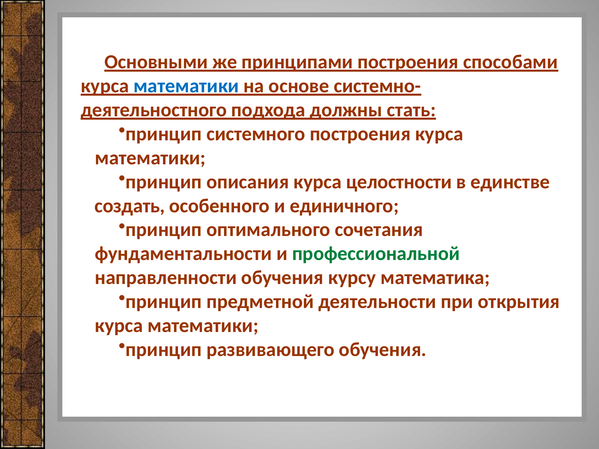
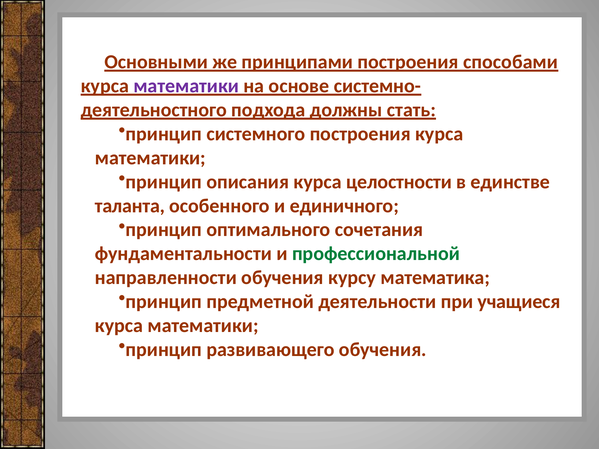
математики at (186, 86) colour: blue -> purple
создать: создать -> таланта
открытия: открытия -> учащиеся
